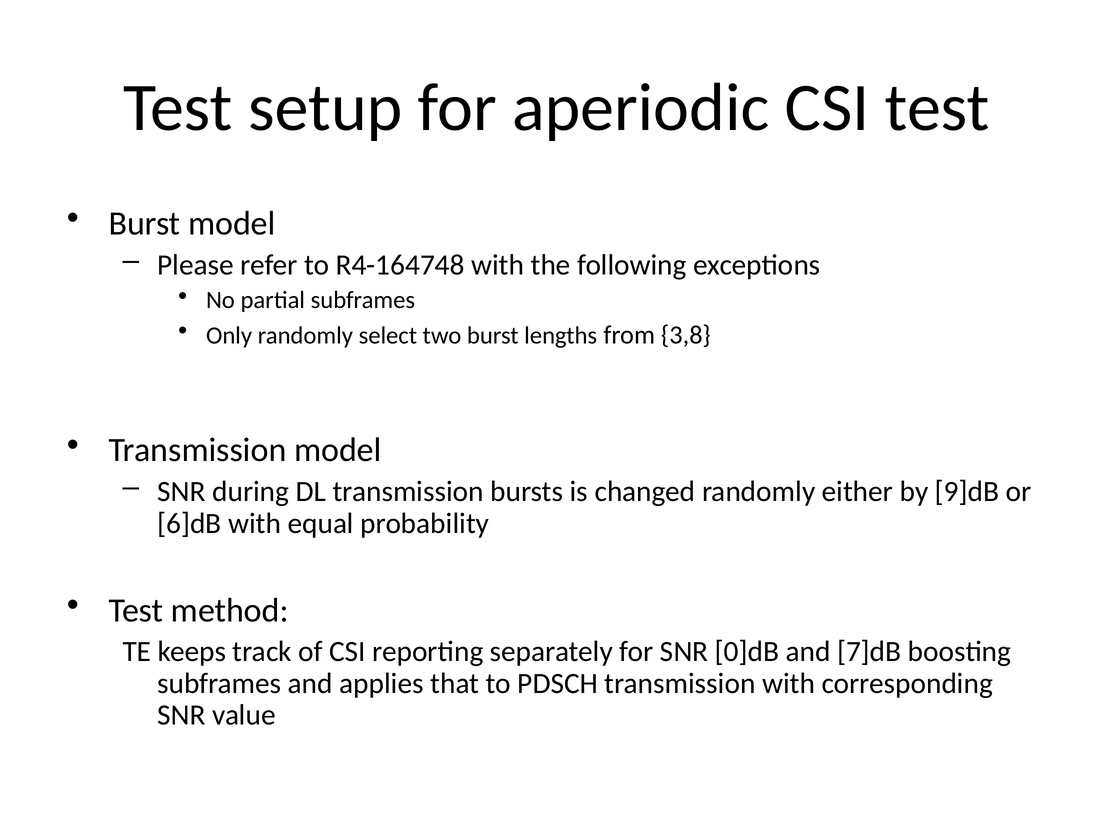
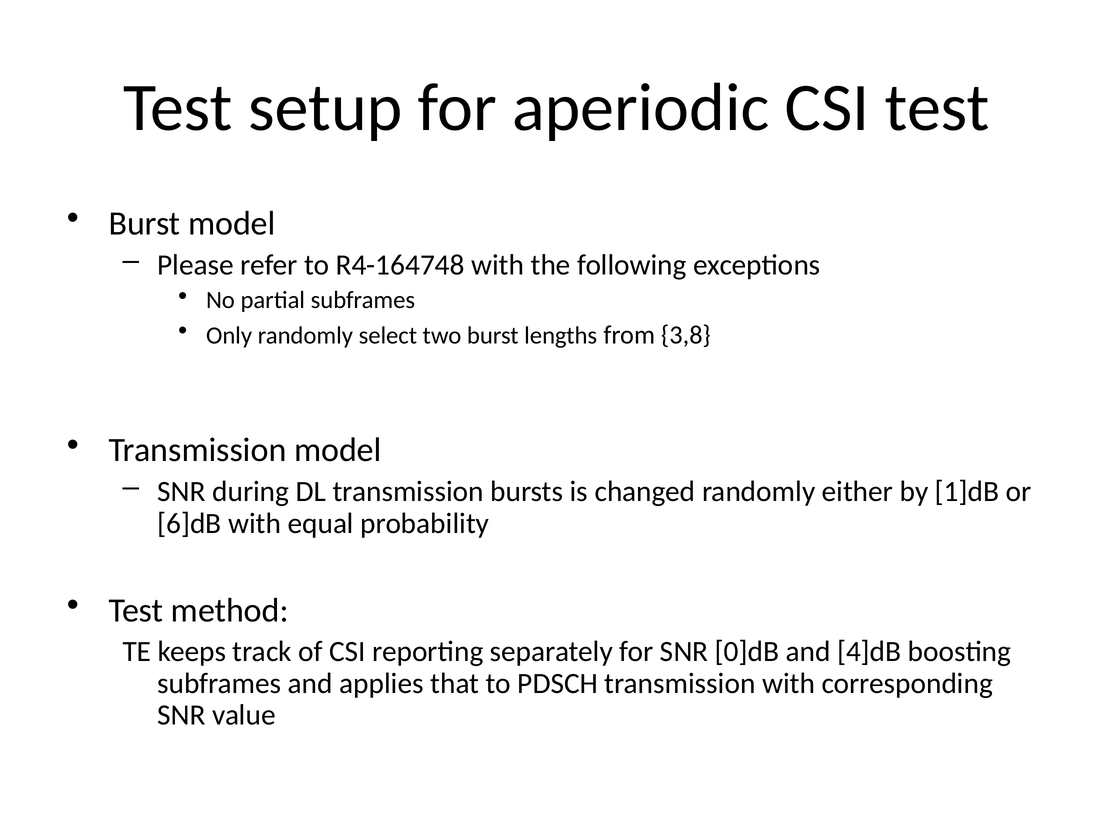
9]dB: 9]dB -> 1]dB
7]dB: 7]dB -> 4]dB
